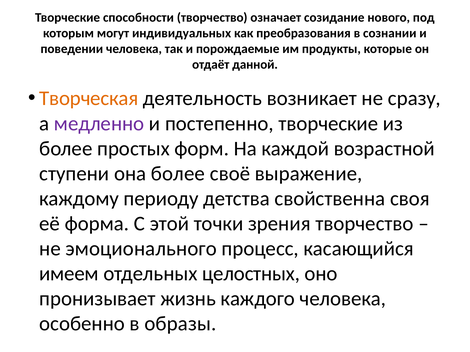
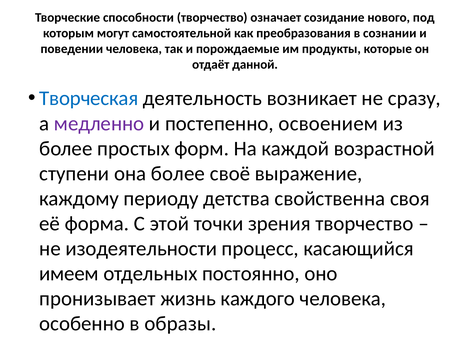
индивидуальных: индивидуальных -> самостоятельной
Творческая colour: orange -> blue
постепенно творческие: творческие -> освоением
эмоционального: эмоционального -> изодеятельности
целостных: целостных -> постоянно
